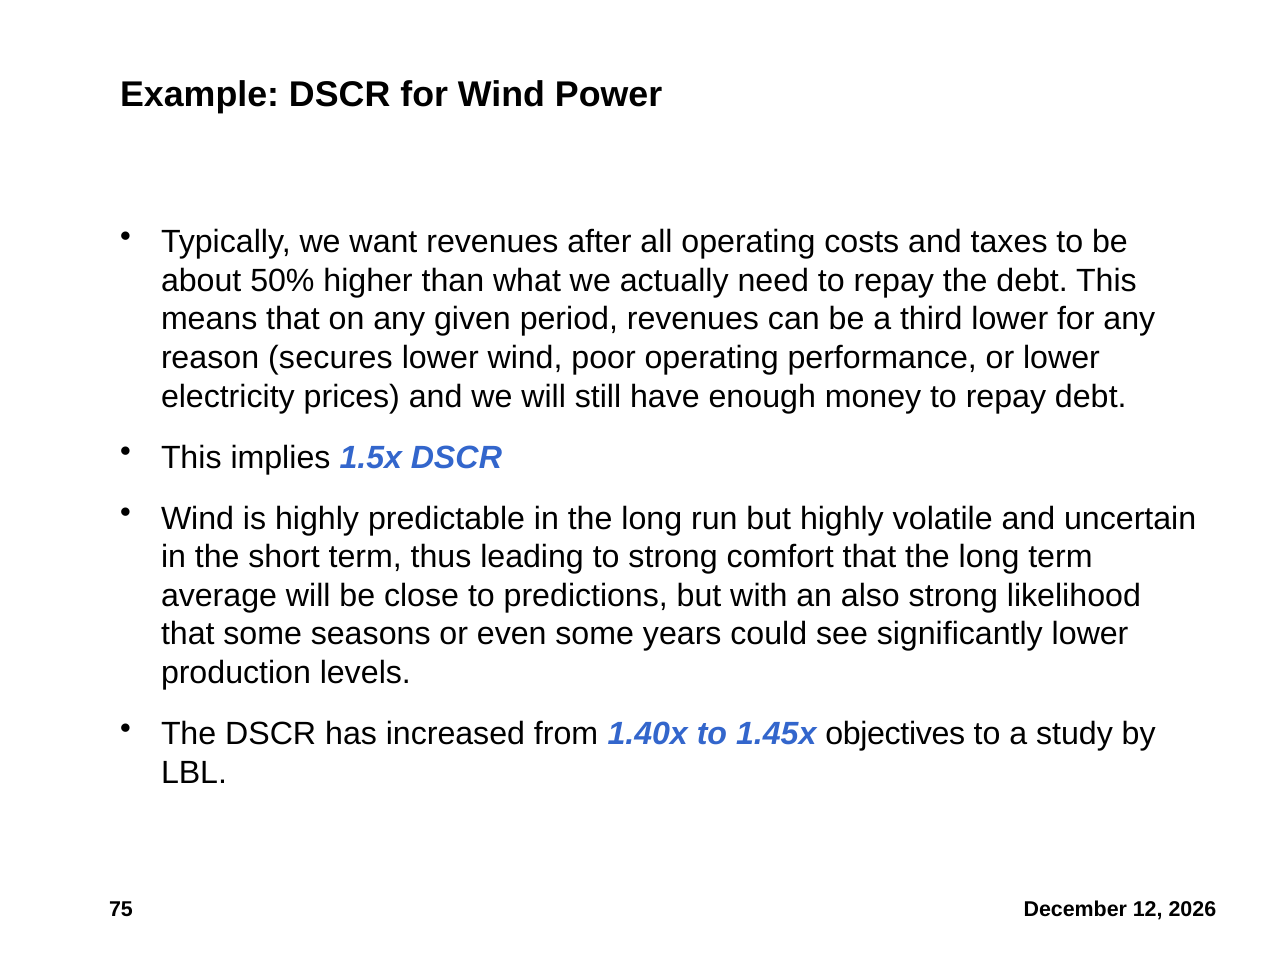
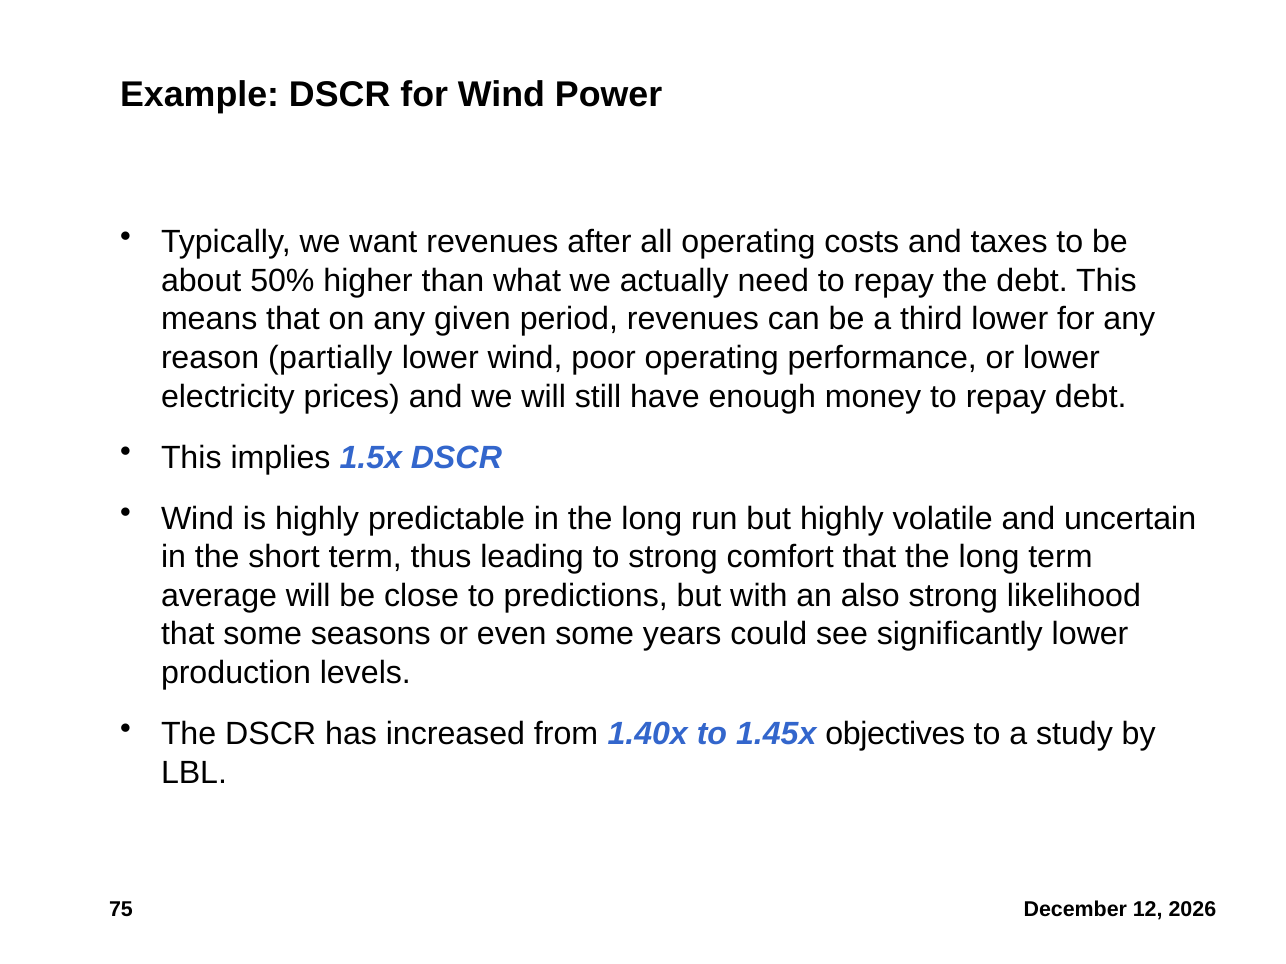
secures: secures -> partially
